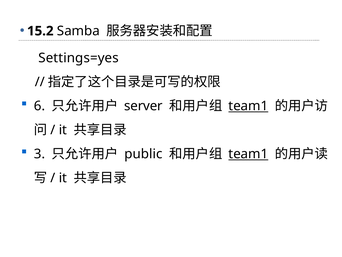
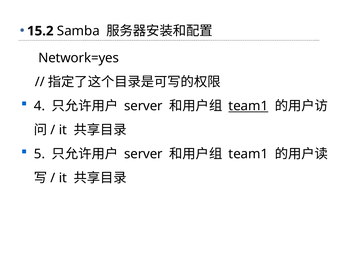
Settings=yes: Settings=yes -> Network=yes
6: 6 -> 4
3: 3 -> 5
public at (143, 154): public -> server
team1 at (248, 154) underline: present -> none
